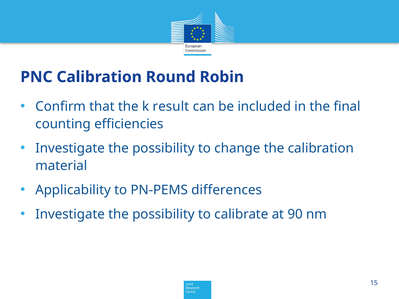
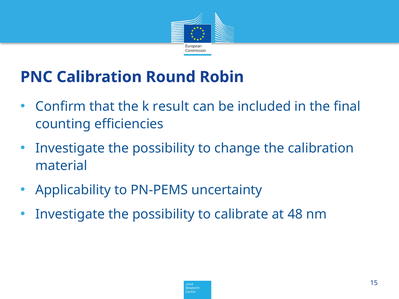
differences: differences -> uncertainty
90: 90 -> 48
